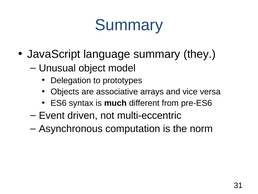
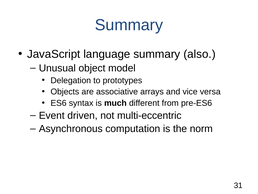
they: they -> also
